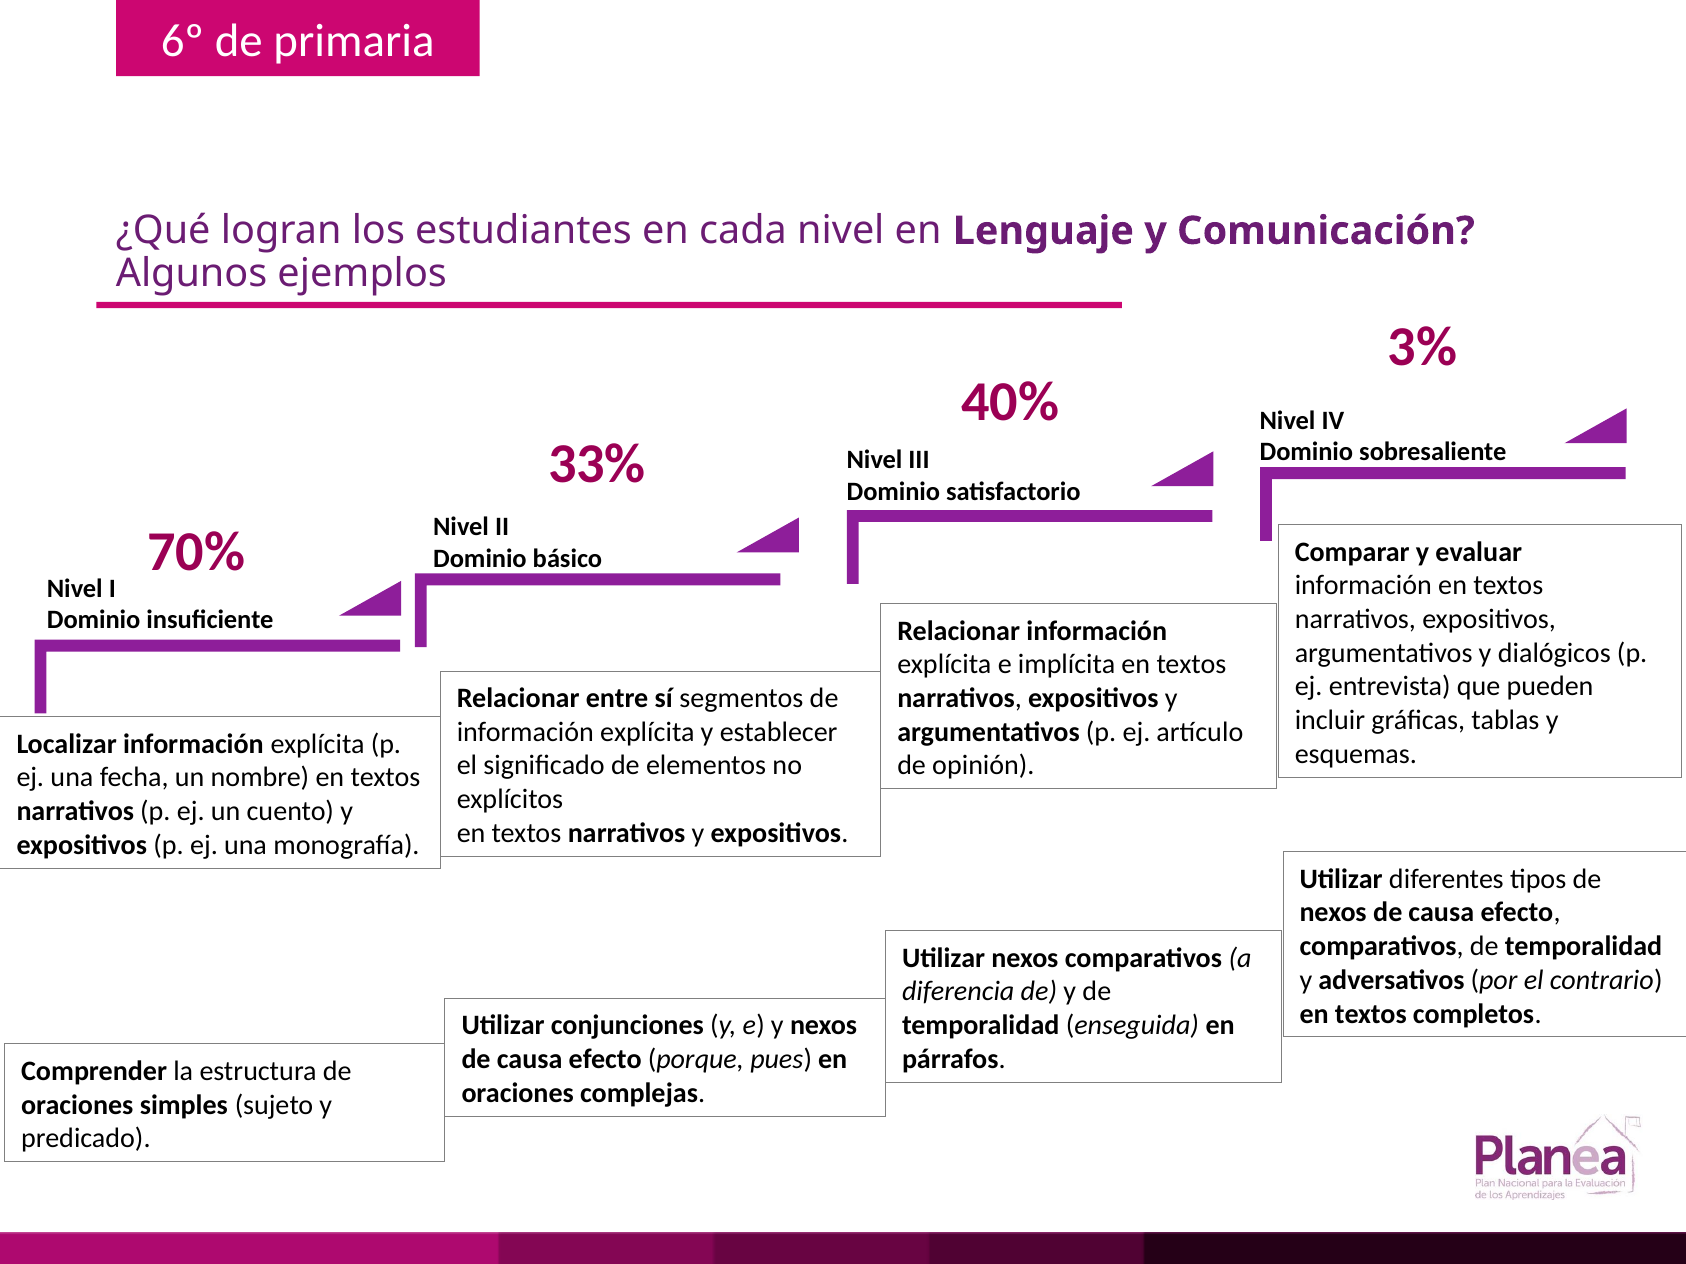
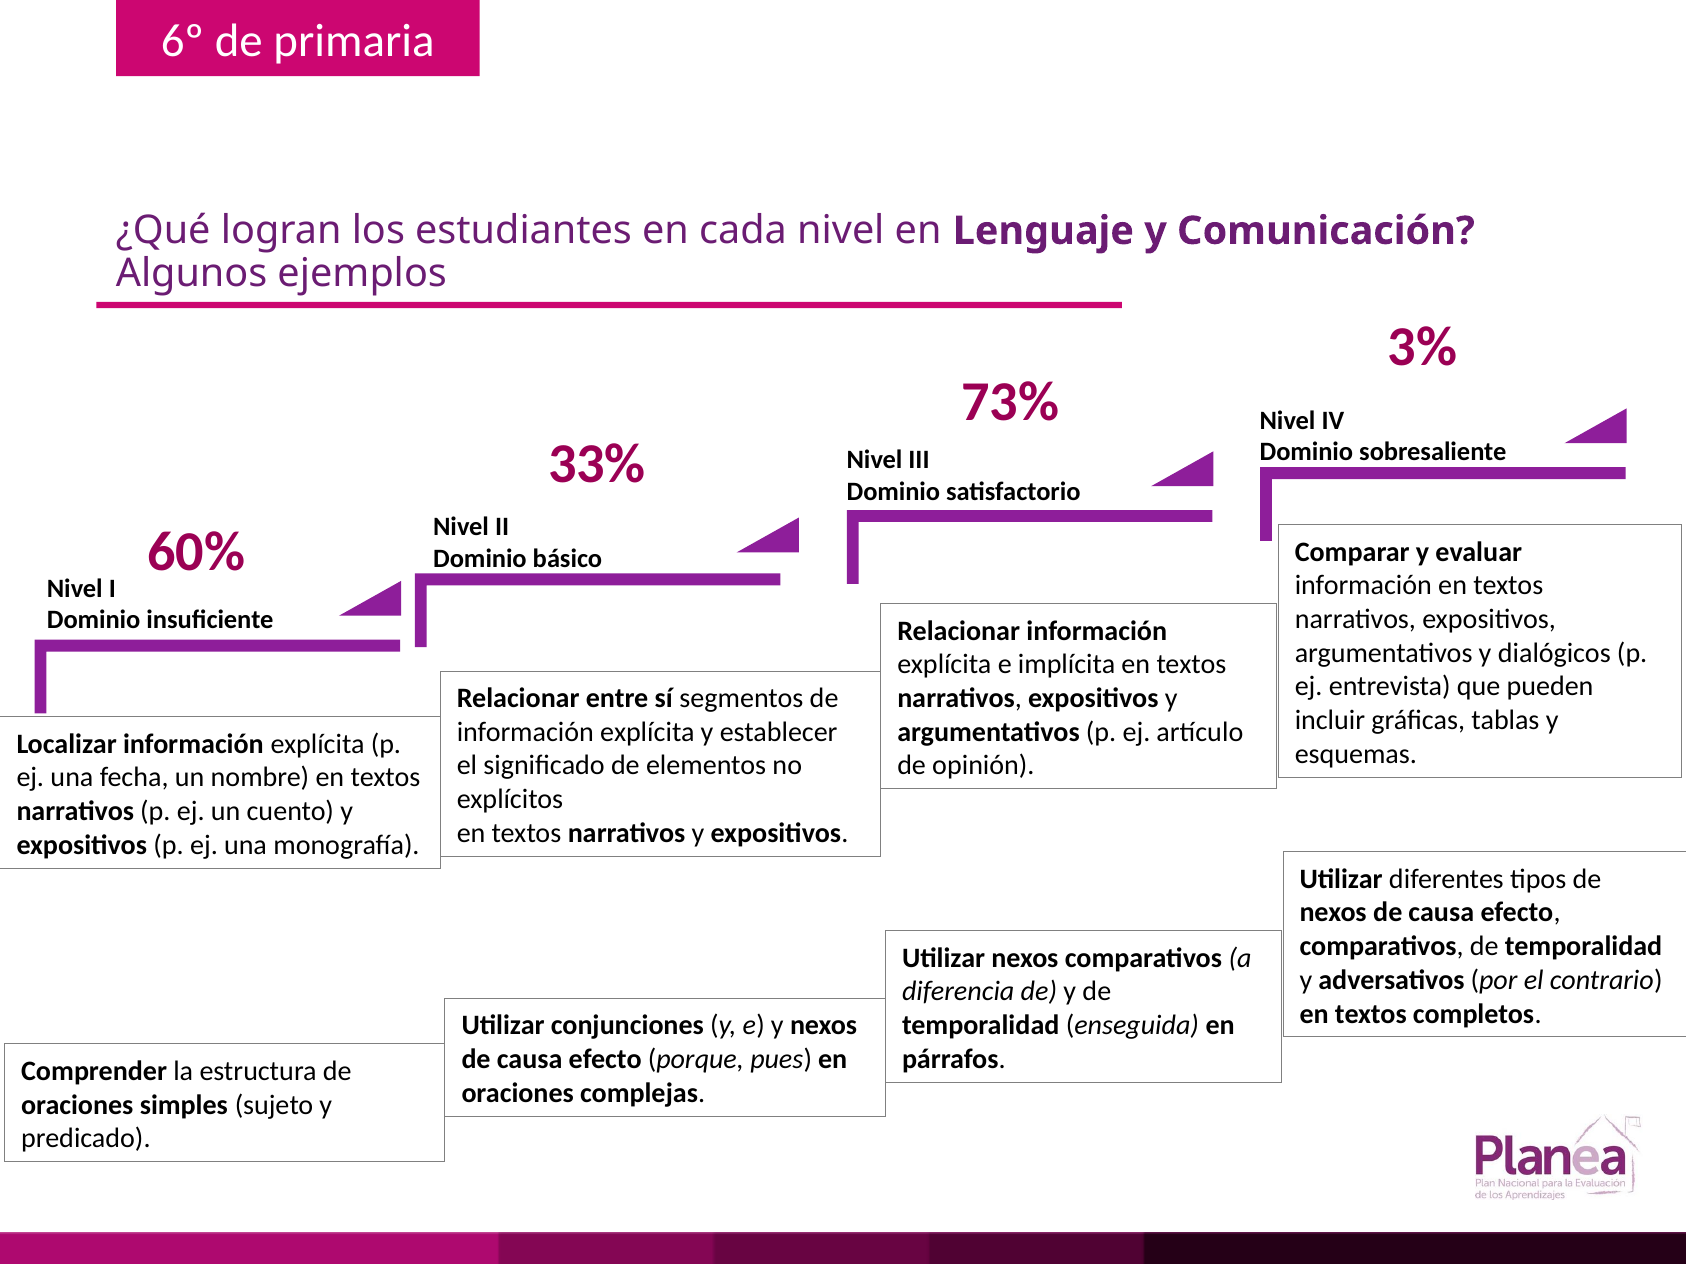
40%: 40% -> 73%
70%: 70% -> 60%
